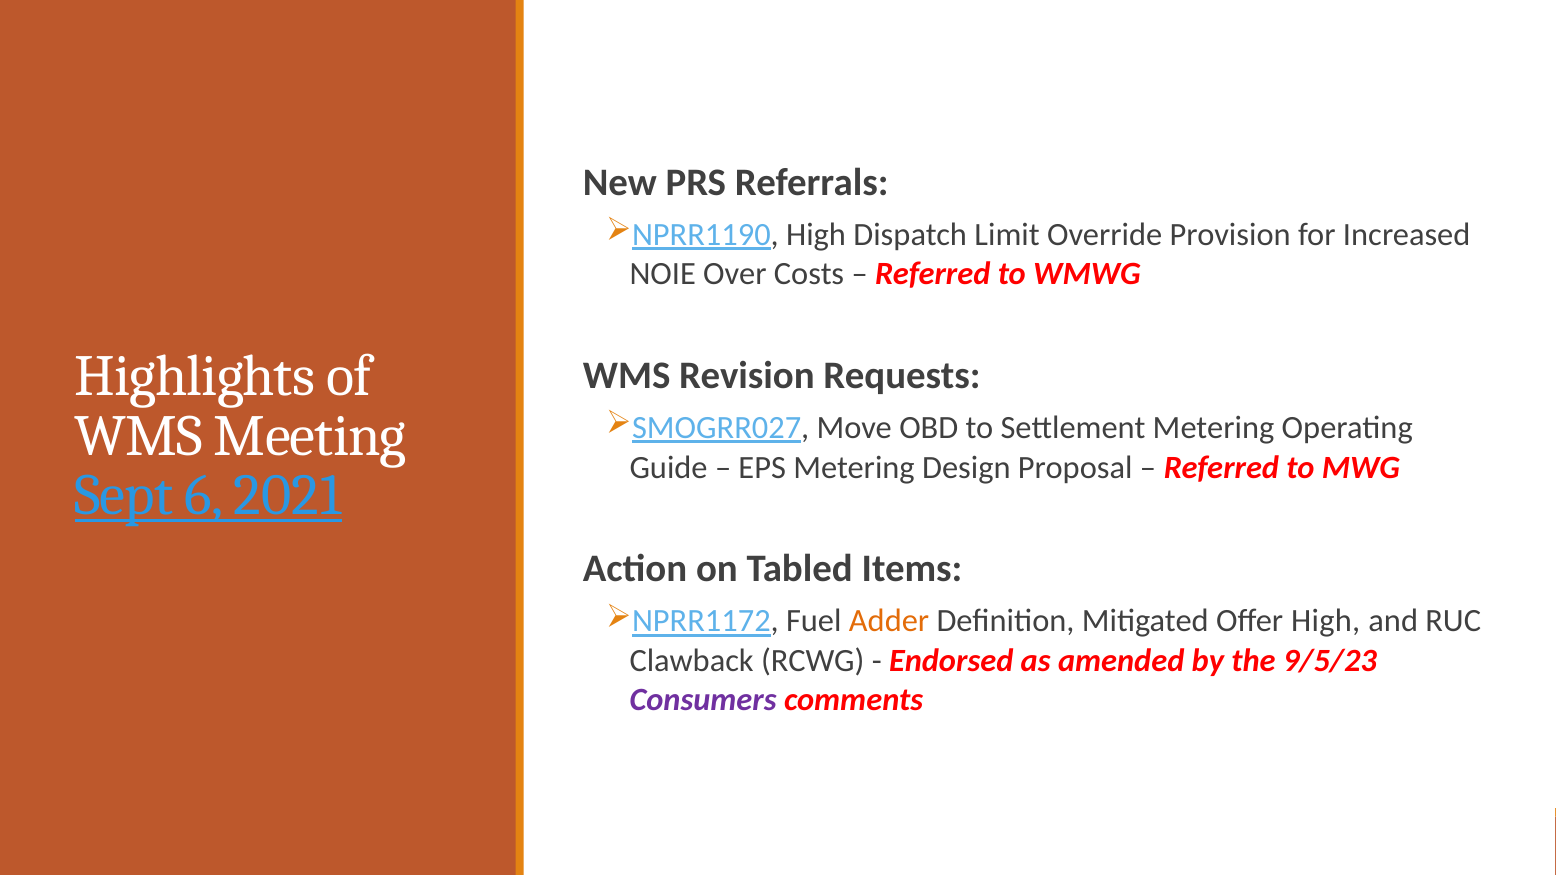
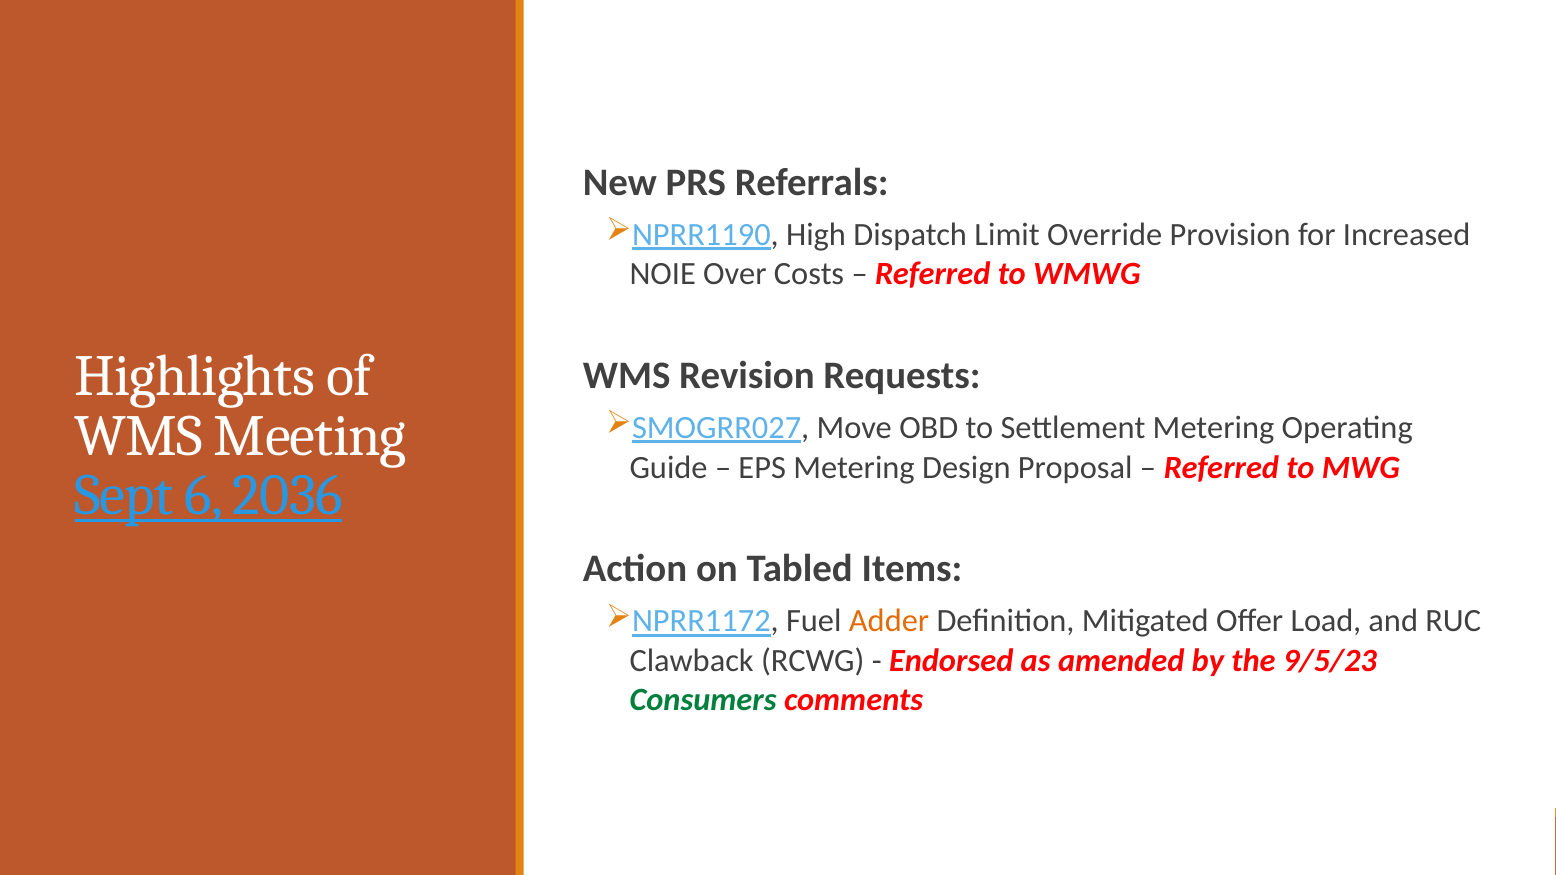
2021: 2021 -> 2036
Offer High: High -> Load
Consumers colour: purple -> green
